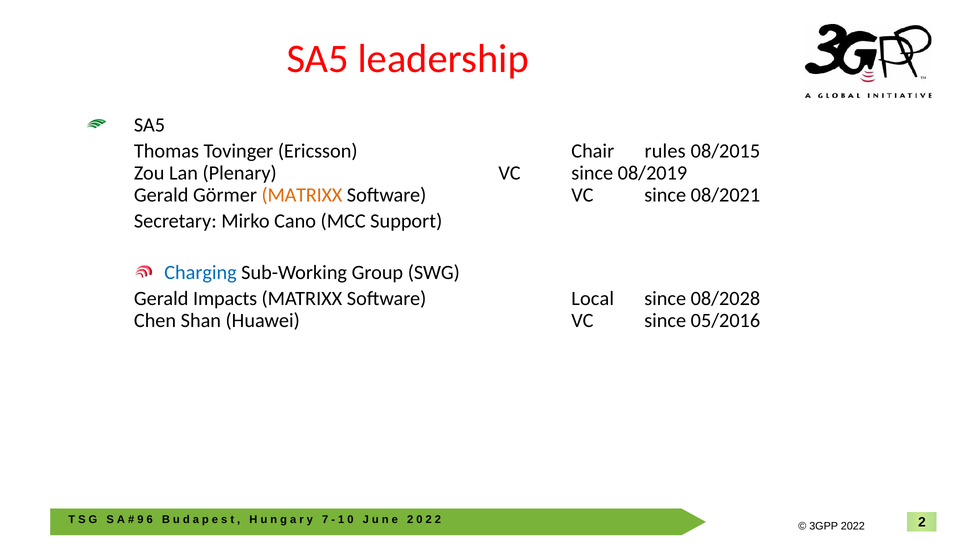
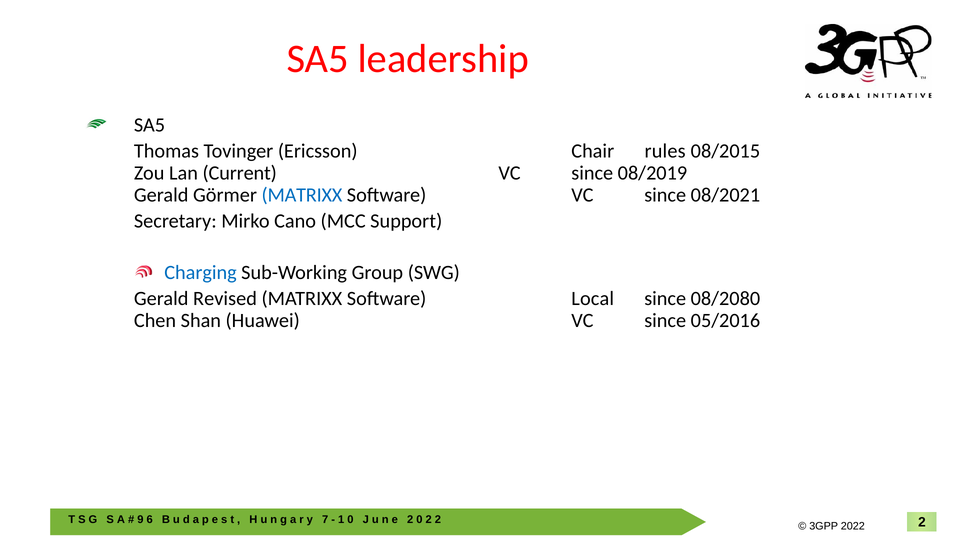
Plenary: Plenary -> Current
MATRIXX at (302, 195) colour: orange -> blue
Impacts: Impacts -> Revised
08/2028: 08/2028 -> 08/2080
